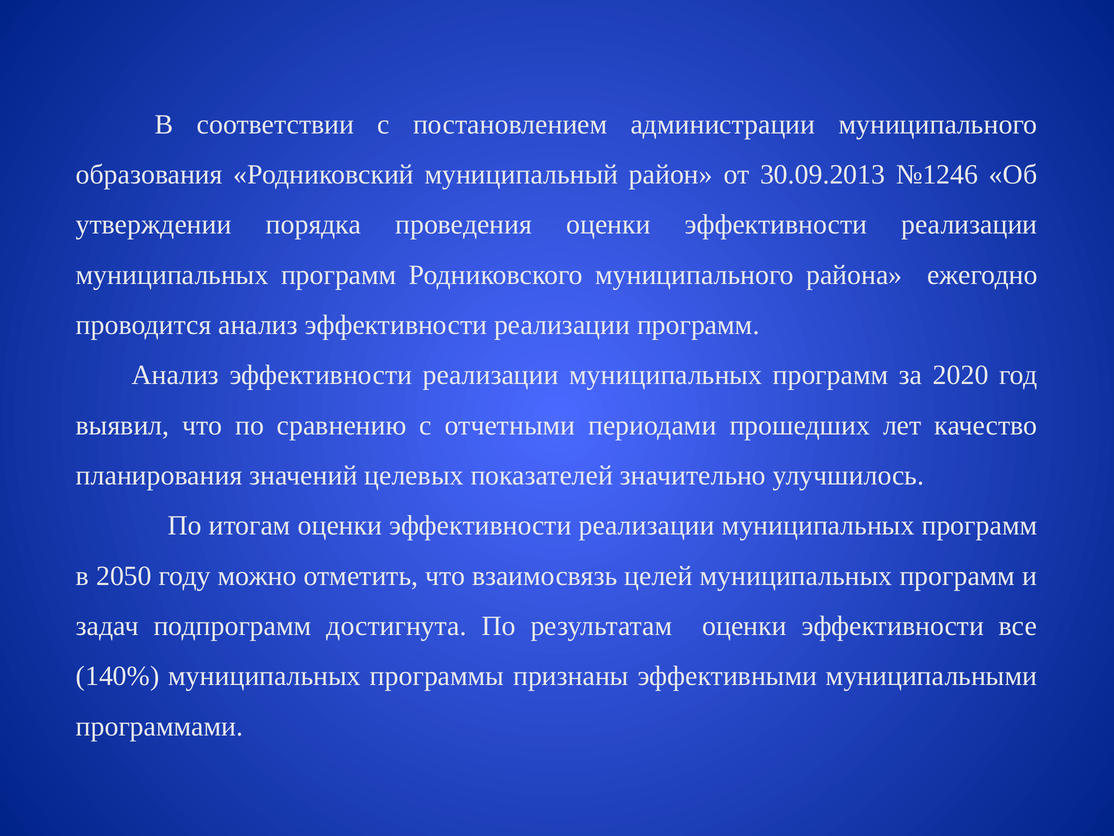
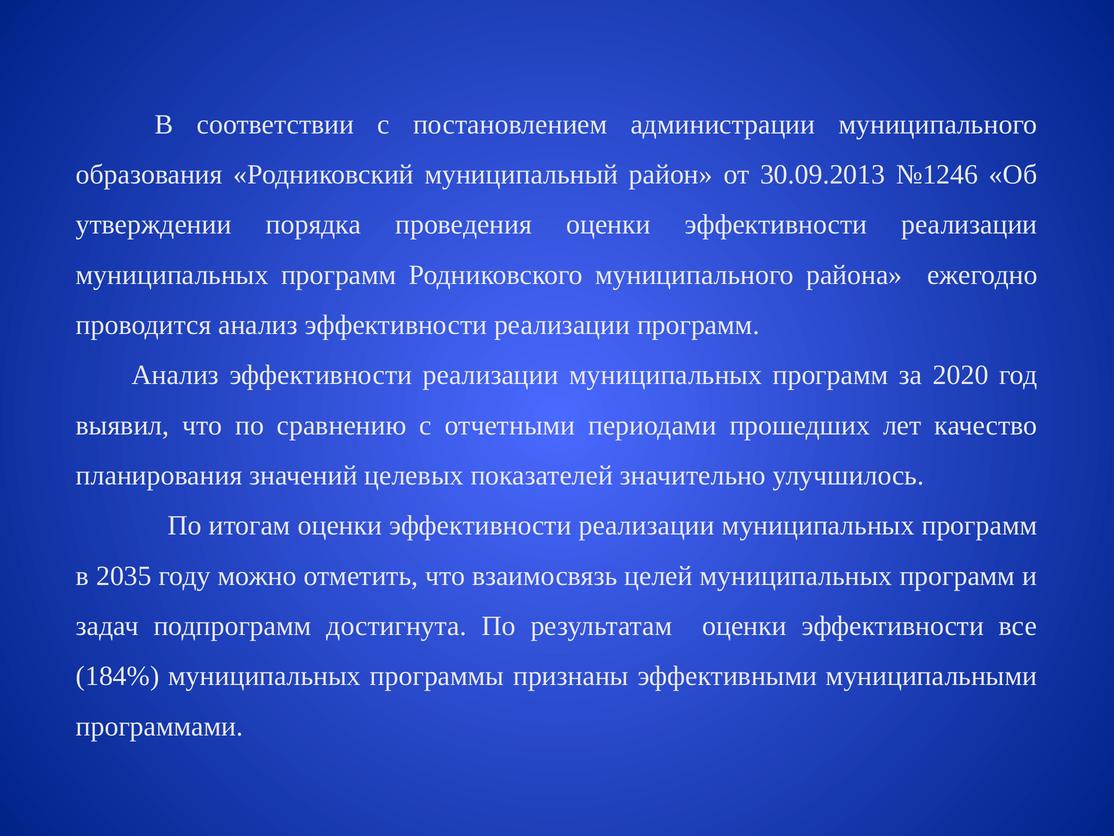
2050: 2050 -> 2035
140%: 140% -> 184%
